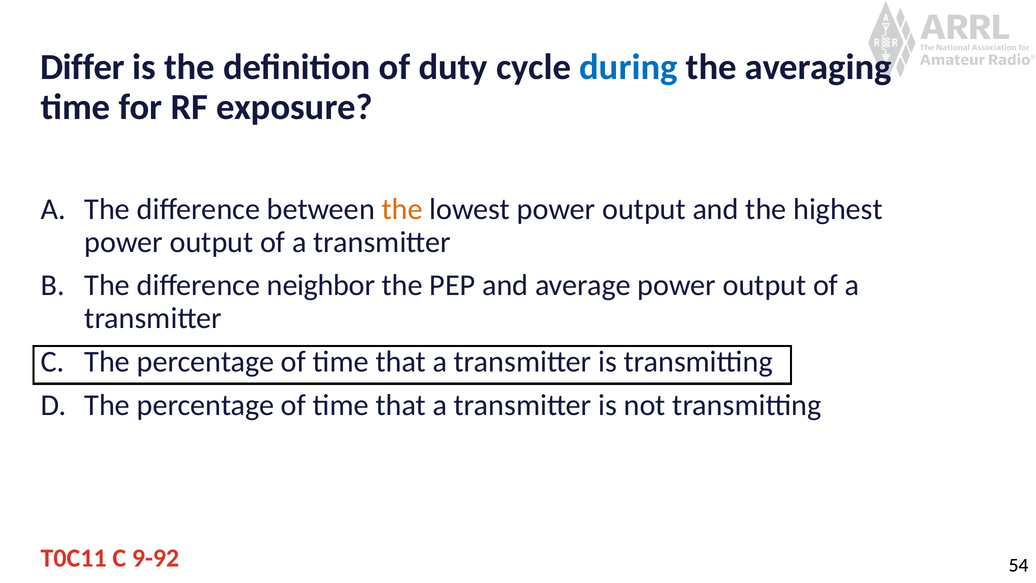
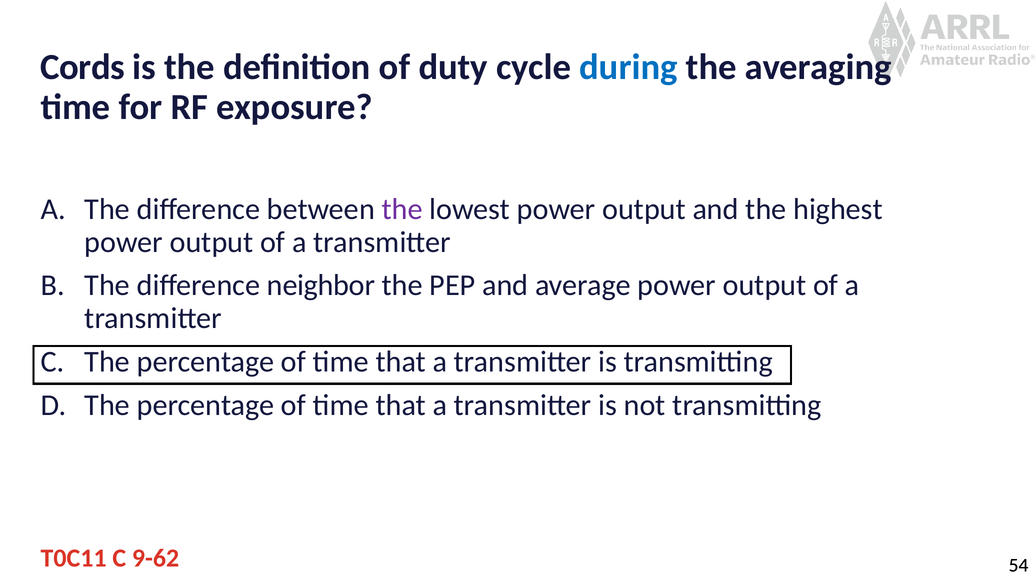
Differ: Differ -> Cords
the at (402, 209) colour: orange -> purple
9-92: 9-92 -> 9-62
